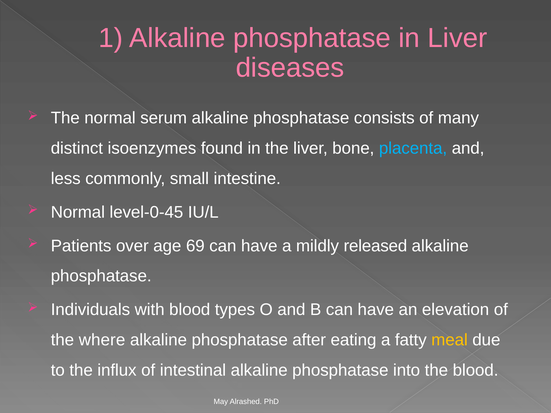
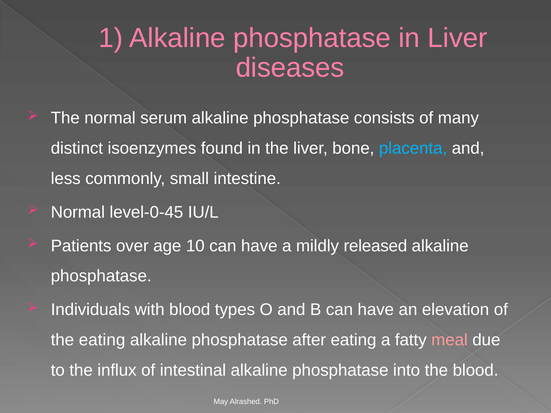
69: 69 -> 10
the where: where -> eating
meal colour: yellow -> pink
